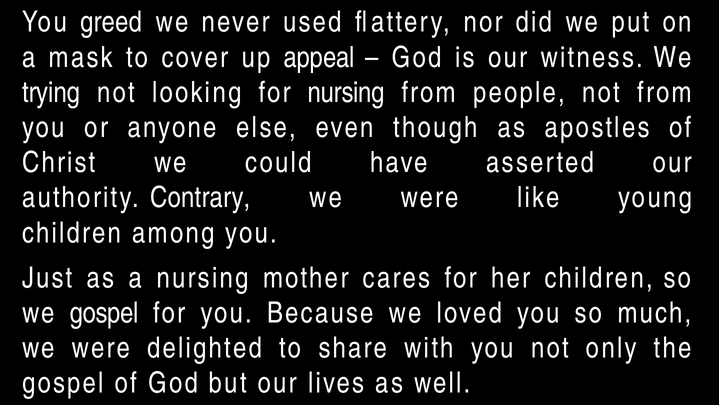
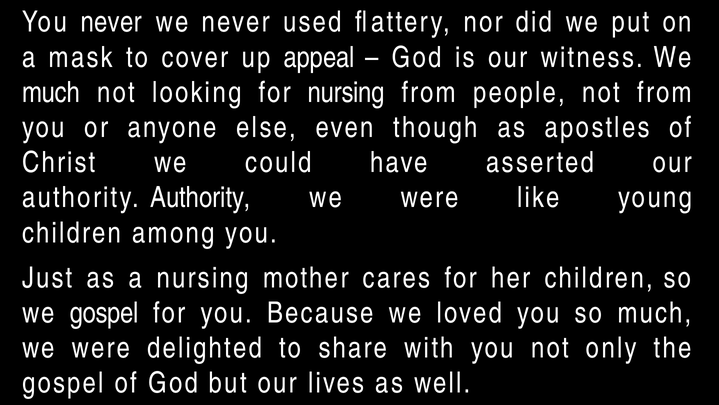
You greed: greed -> never
trying at (51, 92): trying -> much
authority Contrary: Contrary -> Authority
